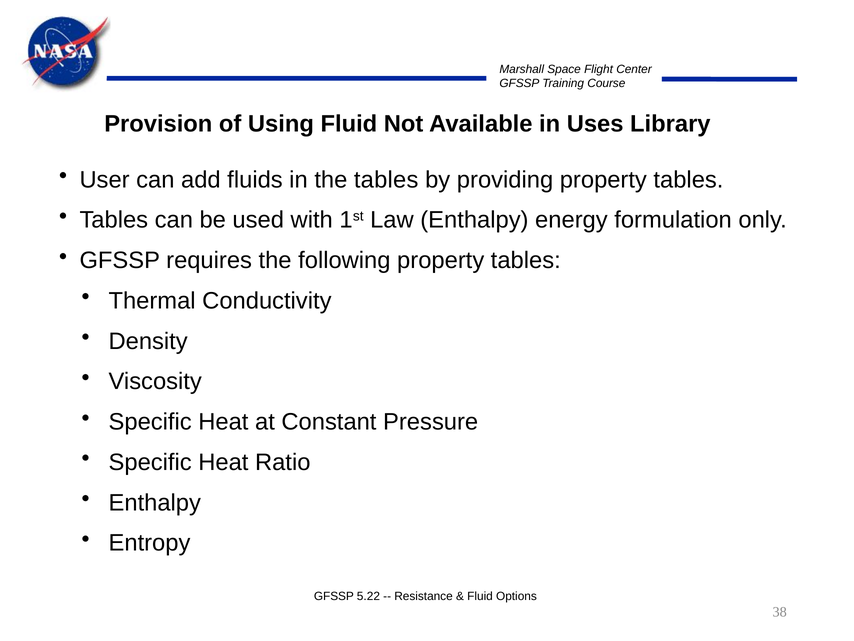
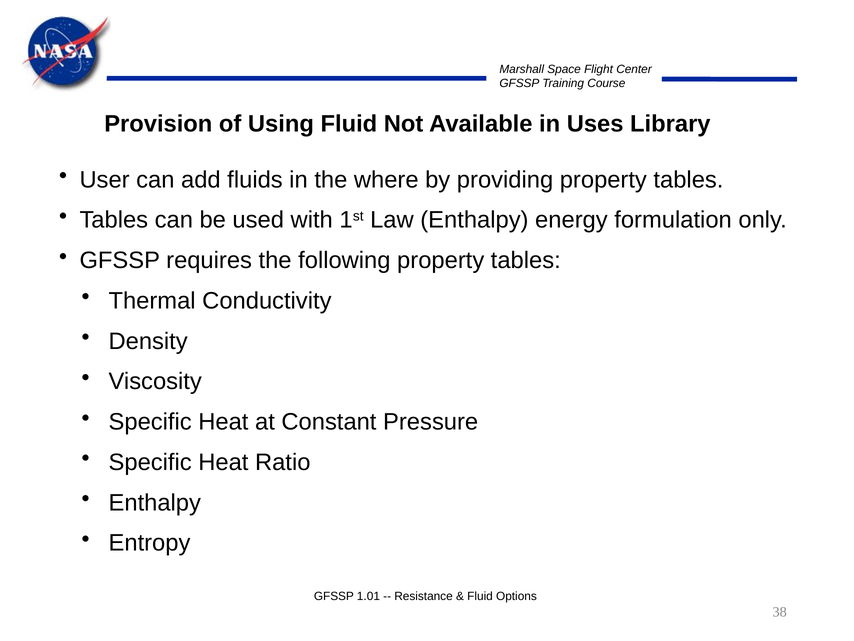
the tables: tables -> where
5.22: 5.22 -> 1.01
